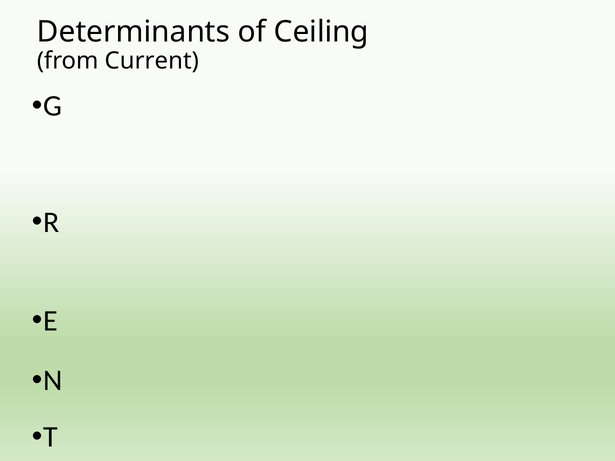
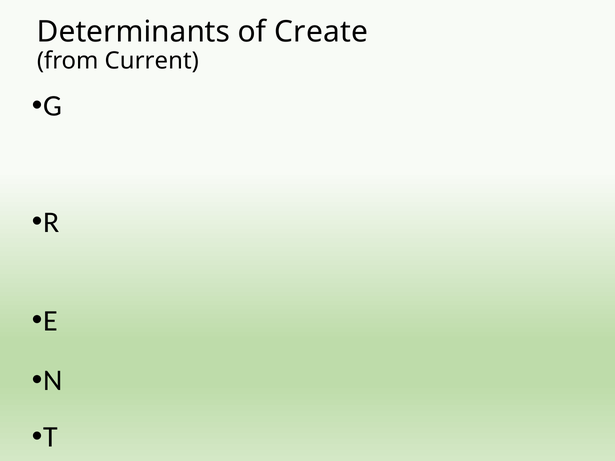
Ceiling: Ceiling -> Create
